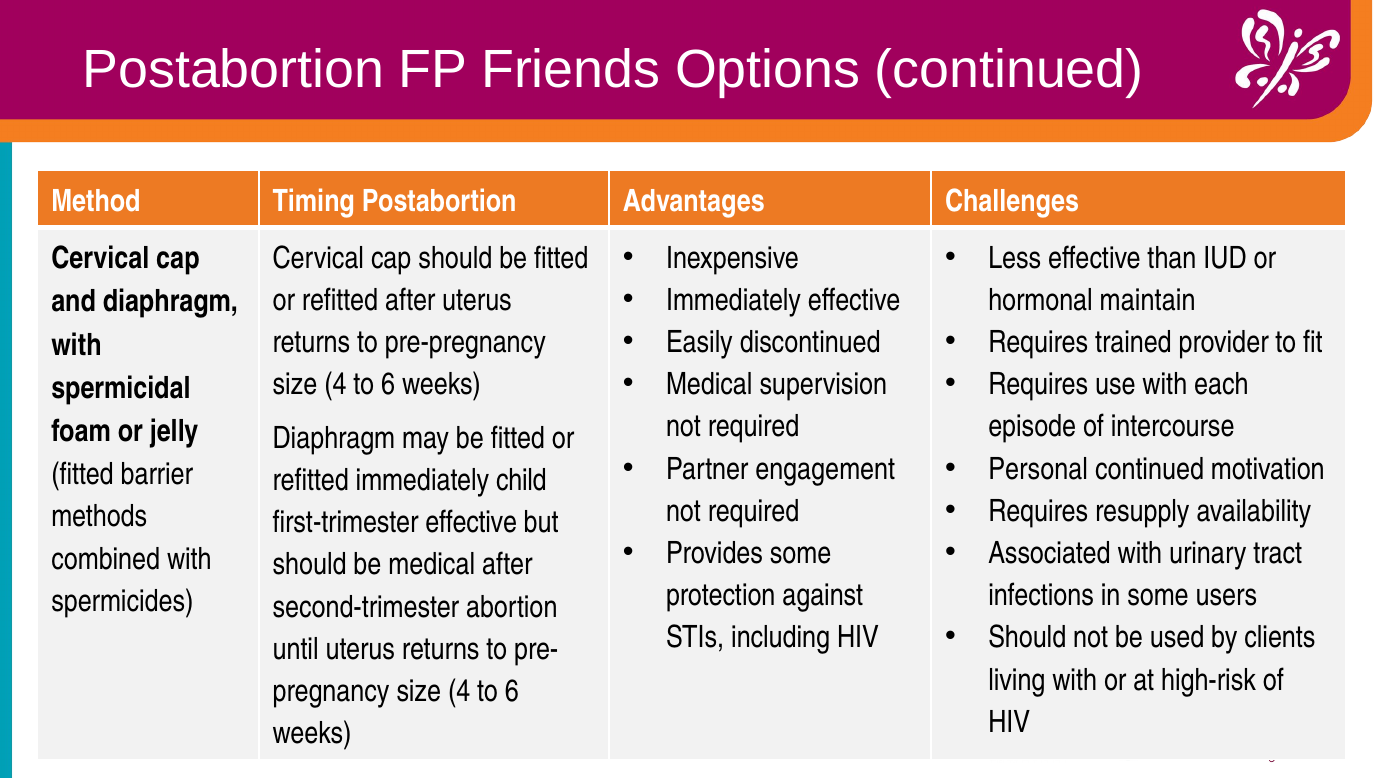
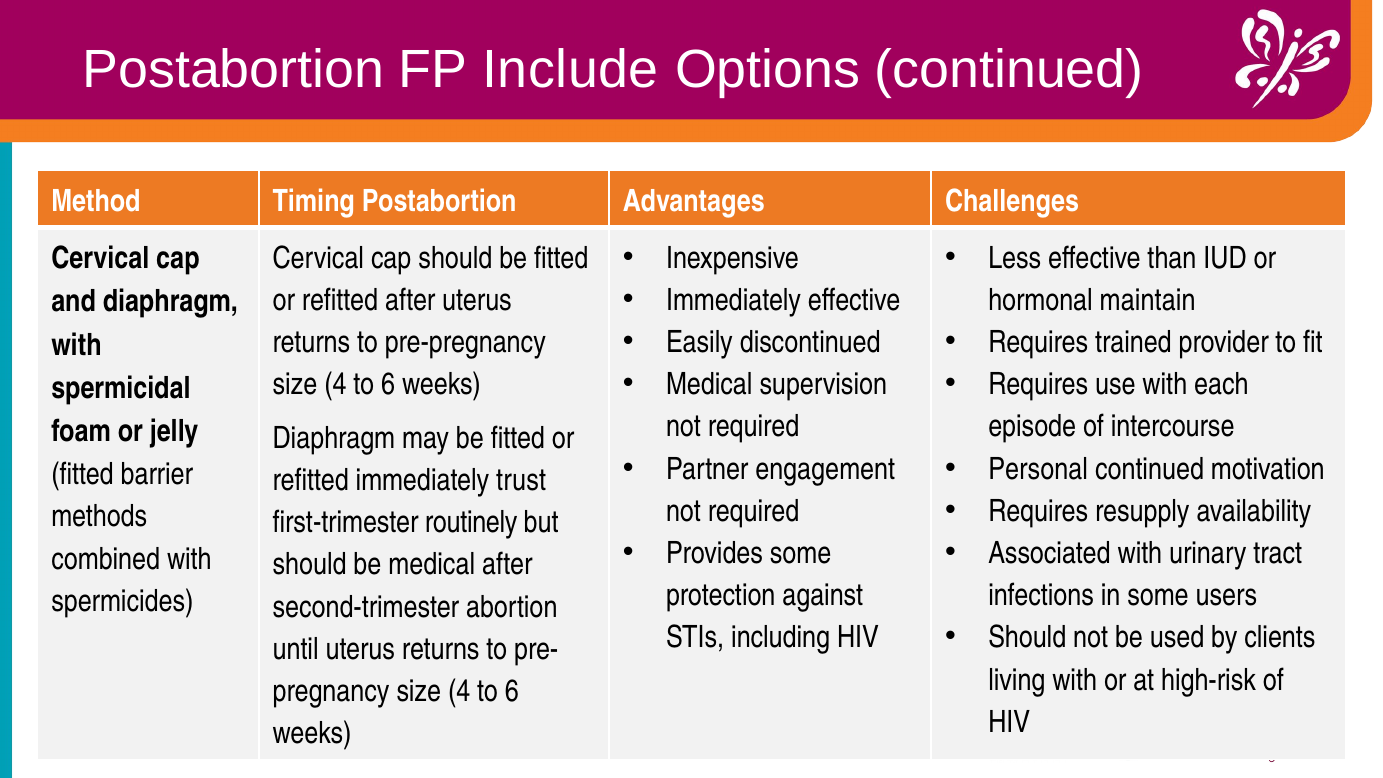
Friends: Friends -> Include
child: child -> trust
first-trimester effective: effective -> routinely
